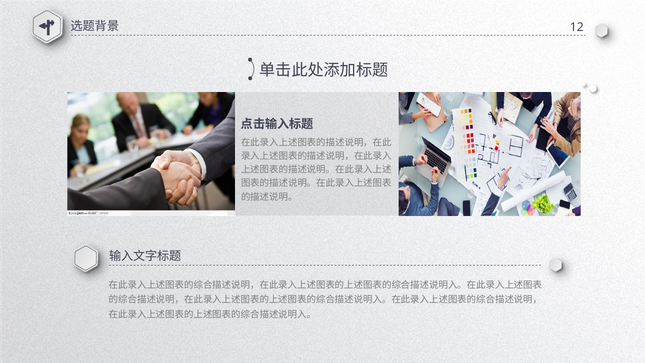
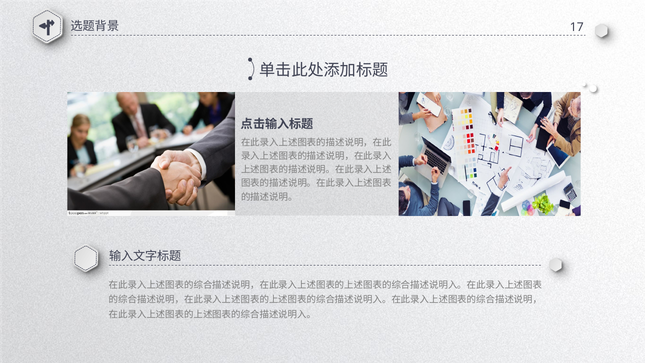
12: 12 -> 17
